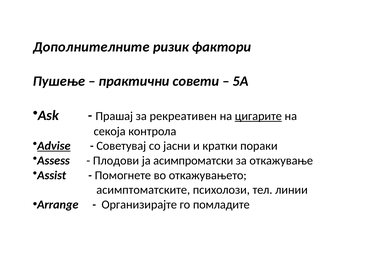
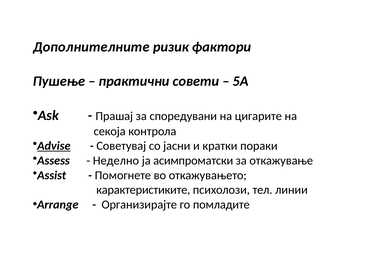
рекреативен: рекреативен -> споредувани
цигарите underline: present -> none
Плодови: Плодови -> Неделно
асимптоматските: асимптоматските -> карактеристиките
